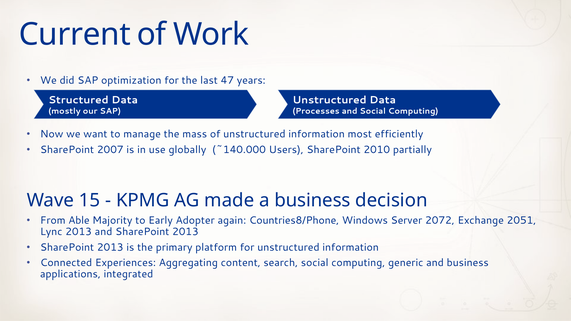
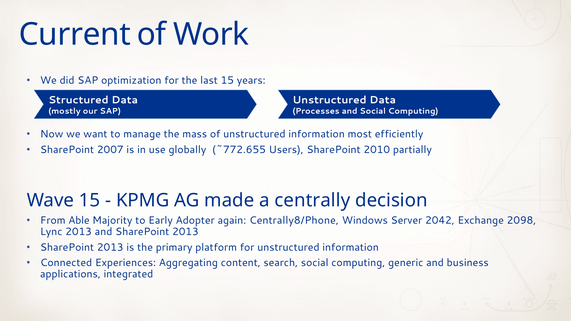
last 47: 47 -> 15
~140.000: ~140.000 -> ~772.655
a business: business -> centrally
Countries8/Phone: Countries8/Phone -> Centrally8/Phone
2072: 2072 -> 2042
2051: 2051 -> 2098
